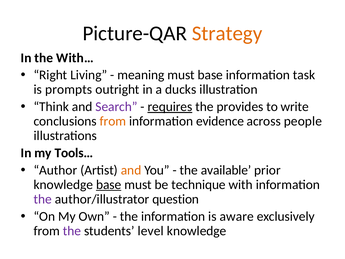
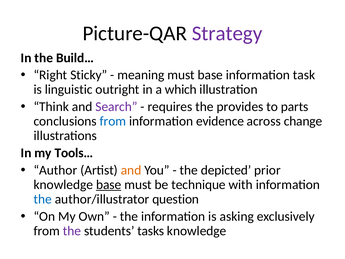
Strategy colour: orange -> purple
With…: With… -> Build…
Living: Living -> Sticky
prompts: prompts -> linguistic
ducks: ducks -> which
requires underline: present -> none
write: write -> parts
from at (113, 121) colour: orange -> blue
people: people -> change
available: available -> depicted
the at (43, 199) colour: purple -> blue
aware: aware -> asking
level: level -> tasks
